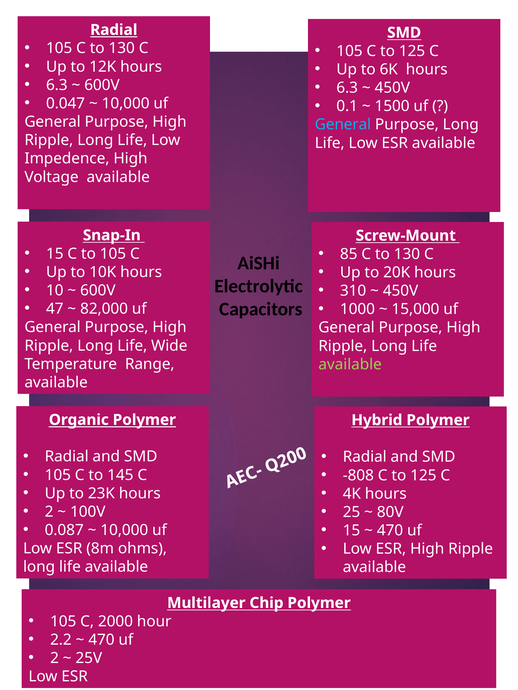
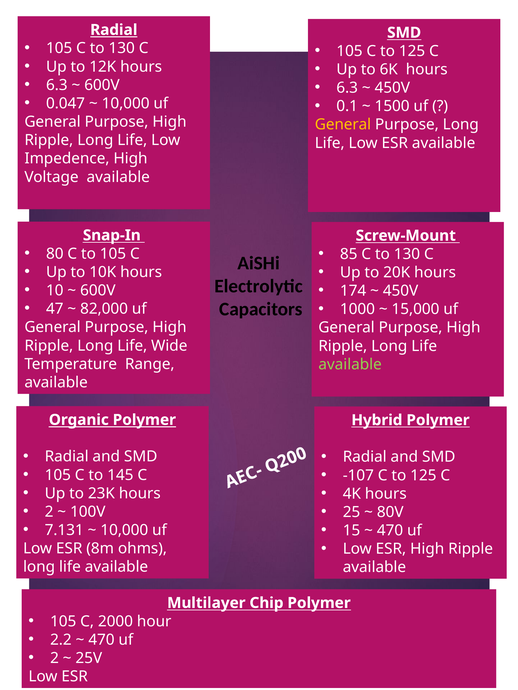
General at (343, 125) colour: light blue -> yellow
15 at (55, 254): 15 -> 80
310: 310 -> 174
-808: -808 -> -107
0.087: 0.087 -> 7.131
